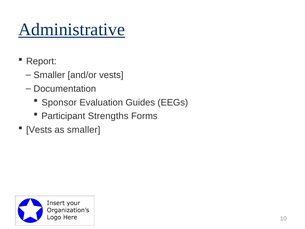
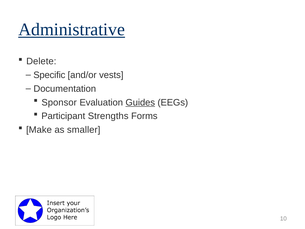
Report: Report -> Delete
Smaller at (49, 75): Smaller -> Specific
Guides underline: none -> present
Vests at (39, 130): Vests -> Make
